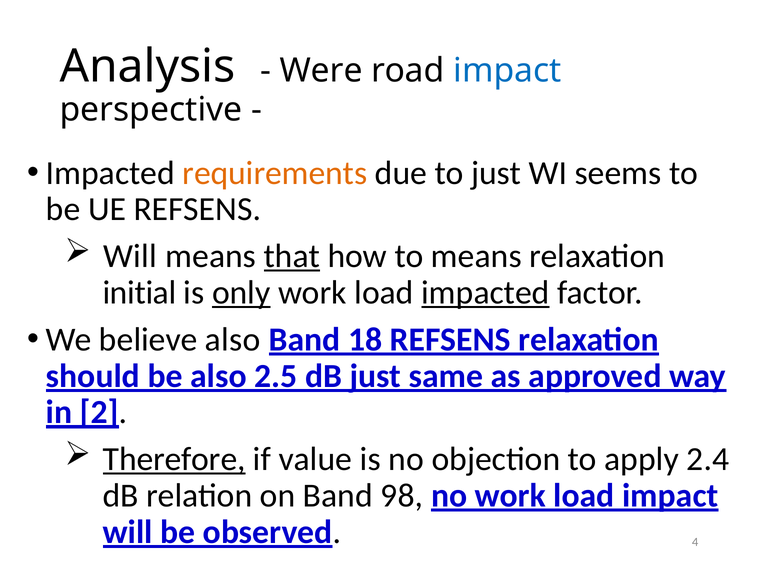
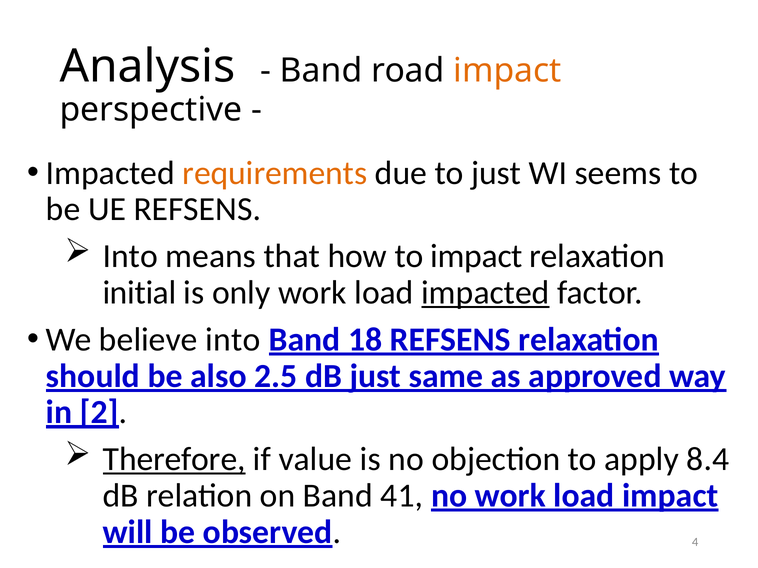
Were at (321, 71): Were -> Band
impact at (507, 71) colour: blue -> orange
Will at (130, 256): Will -> Into
that underline: present -> none
to means: means -> impact
only underline: present -> none
believe also: also -> into
2.4: 2.4 -> 8.4
98: 98 -> 41
